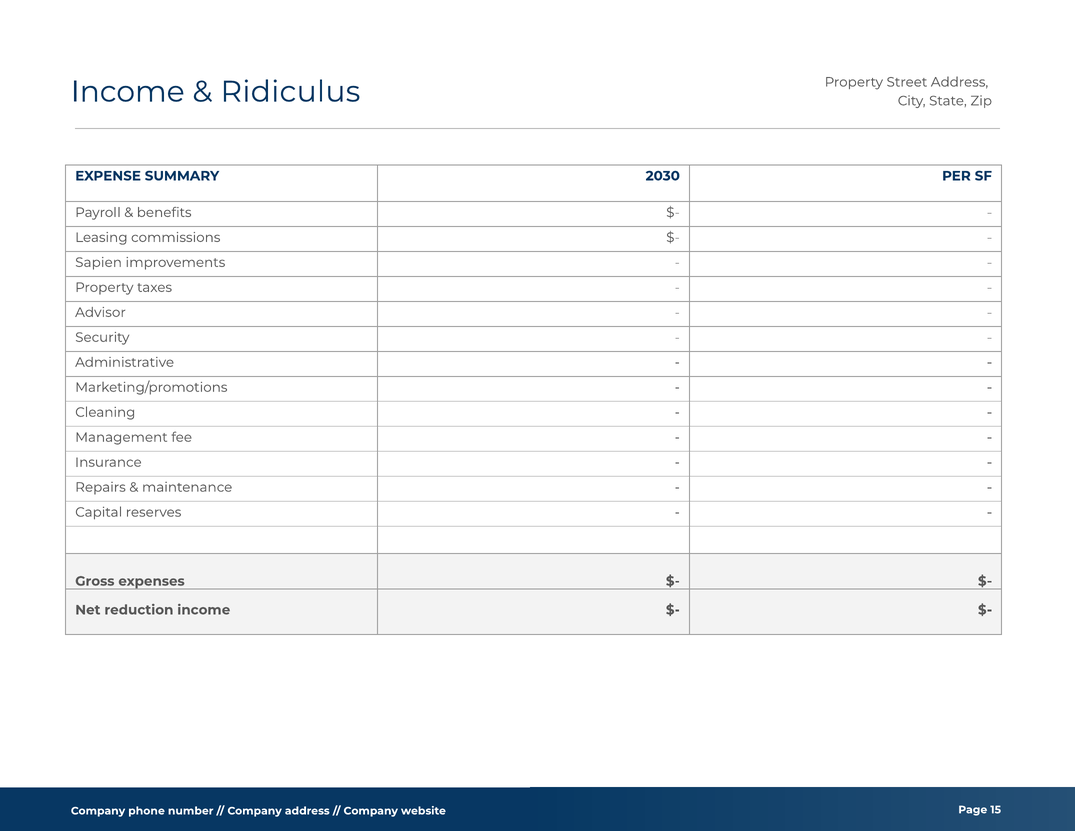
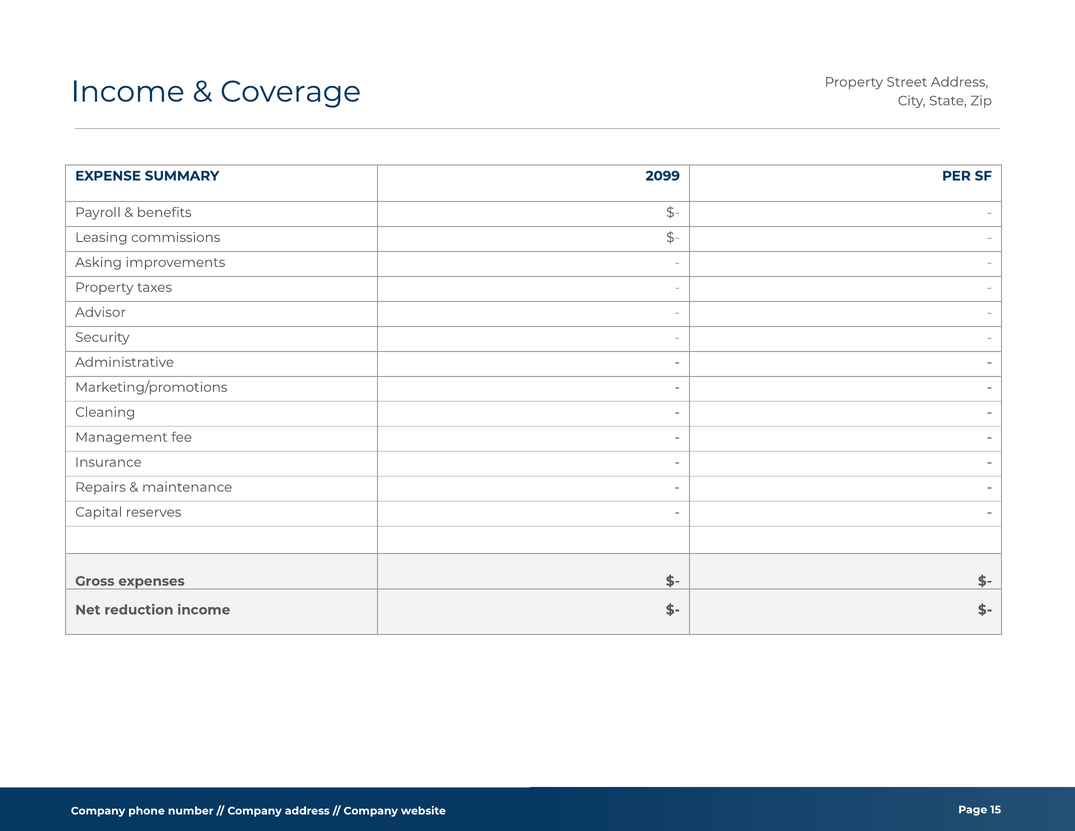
Ridiculus: Ridiculus -> Coverage
2030: 2030 -> 2099
Sapien: Sapien -> Asking
